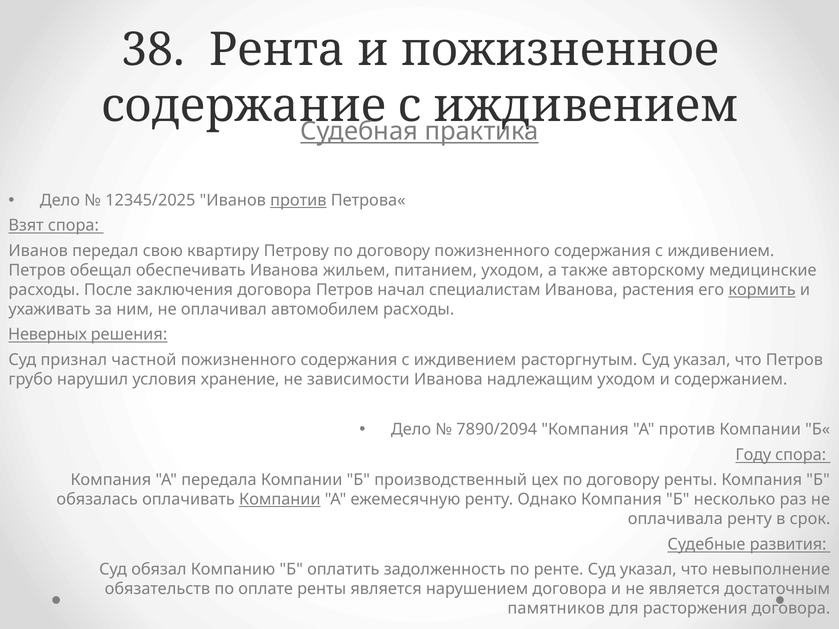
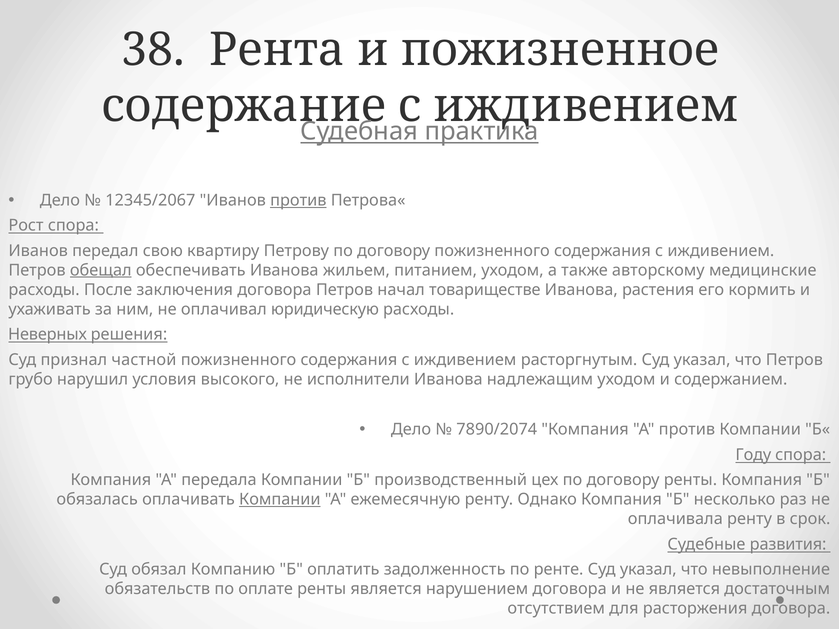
12345/2025: 12345/2025 -> 12345/2067
Взят: Взят -> Рост
обещал underline: none -> present
специалистам: специалистам -> товариществе
кормить underline: present -> none
автомобилем: автомобилем -> юридическую
хранение: хранение -> высокого
зависимости: зависимости -> исполнители
7890/2094: 7890/2094 -> 7890/2074
памятников: памятников -> отсутствием
